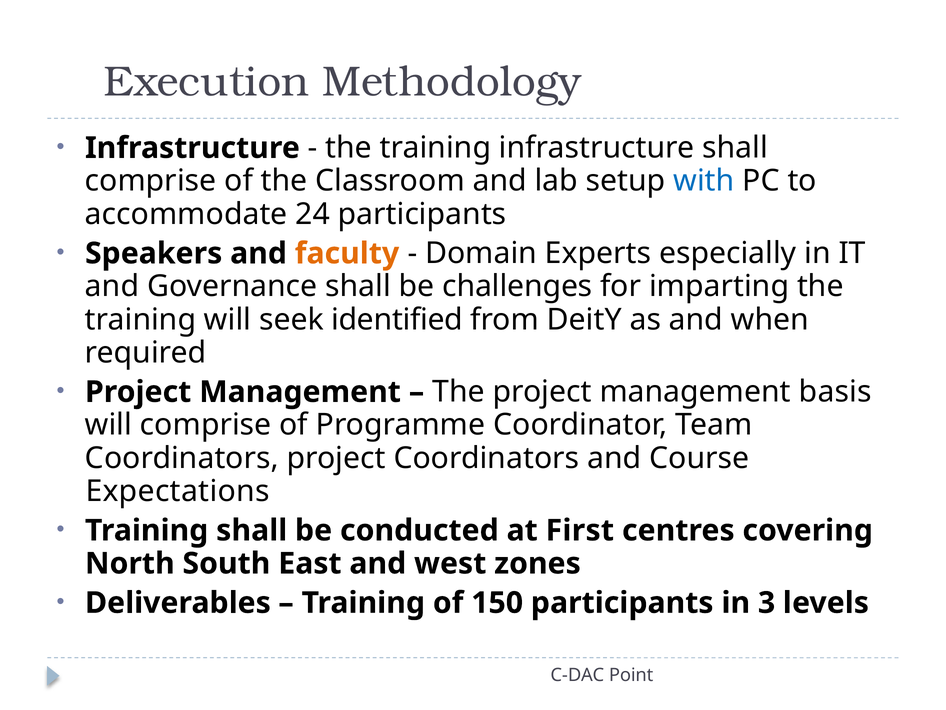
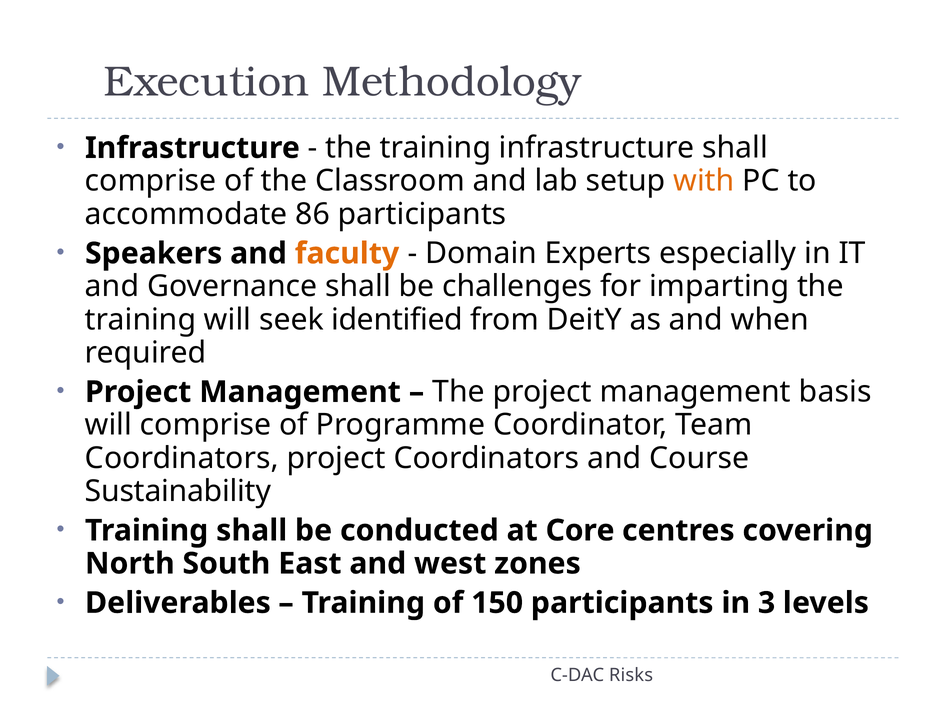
with colour: blue -> orange
24: 24 -> 86
Expectations: Expectations -> Sustainability
First: First -> Core
Point: Point -> Risks
